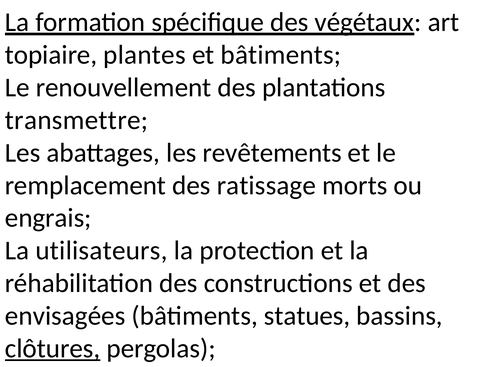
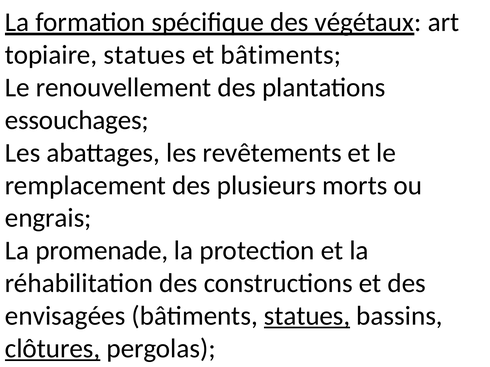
topiaire plantes: plantes -> statues
transmettre: transmettre -> essouchages
ratissage: ratissage -> plusieurs
utilisateurs: utilisateurs -> promenade
statues at (307, 316) underline: none -> present
